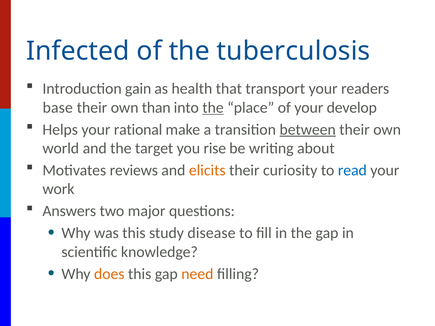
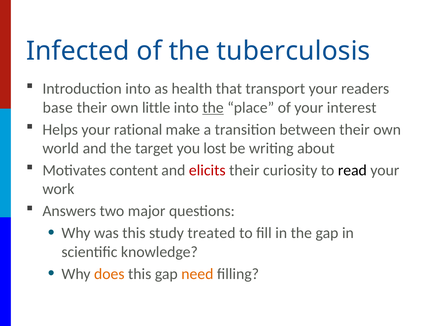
Introduction gain: gain -> into
than: than -> little
develop: develop -> interest
between underline: present -> none
rise: rise -> lost
reviews: reviews -> content
elicits colour: orange -> red
read colour: blue -> black
disease: disease -> treated
